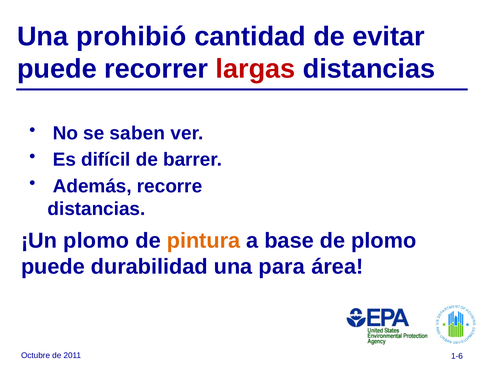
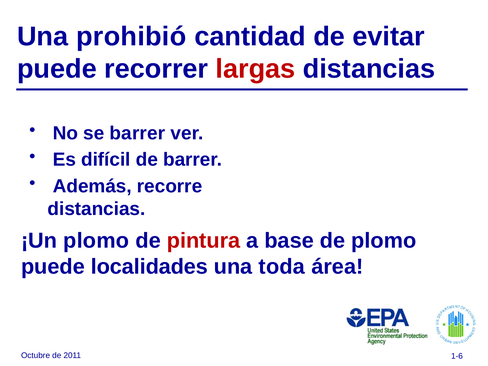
se saben: saben -> barrer
pintura colour: orange -> red
durabilidad: durabilidad -> localidades
para: para -> toda
